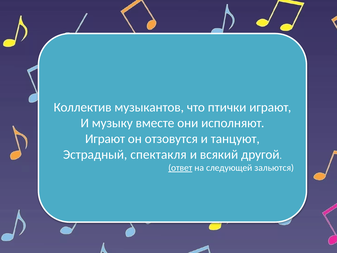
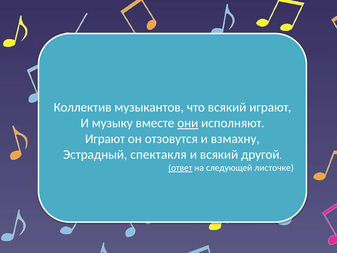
что птички: птички -> всякий
они underline: none -> present
танцуют: танцуют -> взмахну
зальются: зальются -> листочке
